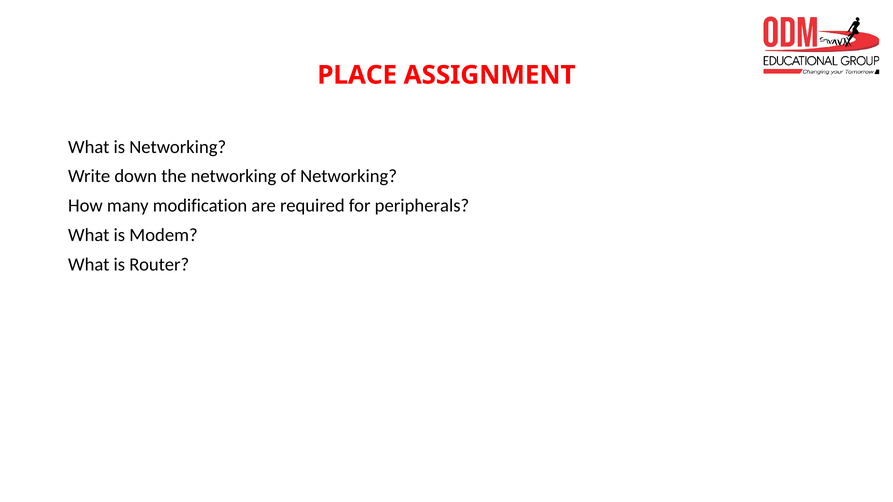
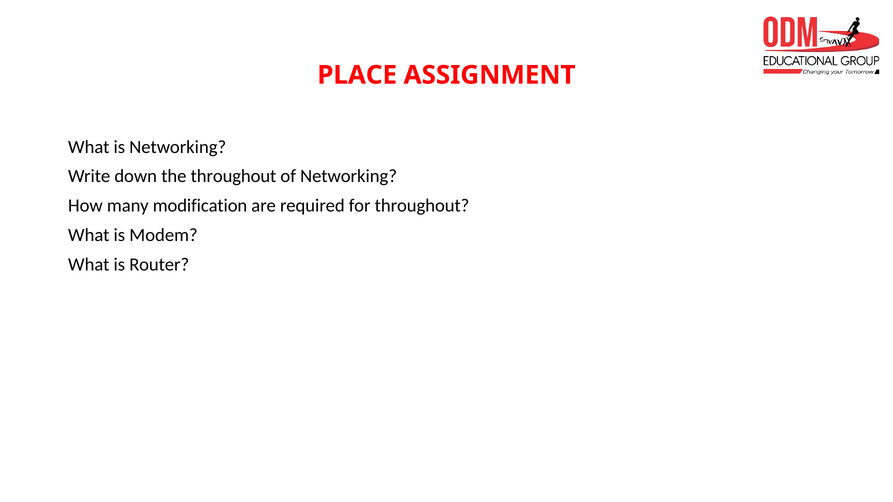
the networking: networking -> throughout
for peripherals: peripherals -> throughout
